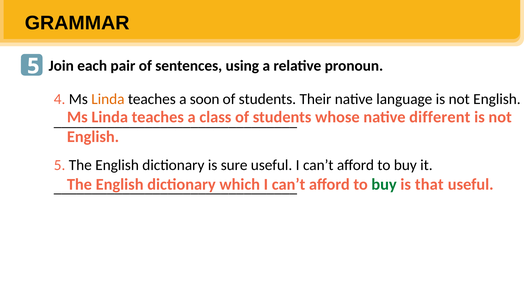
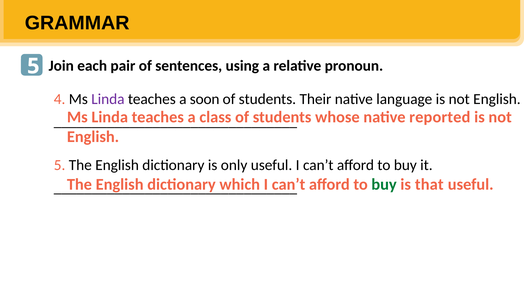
Linda at (108, 99) colour: orange -> purple
different: different -> reported
sure: sure -> only
